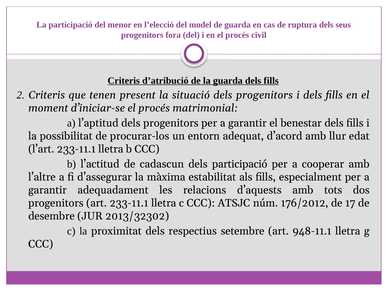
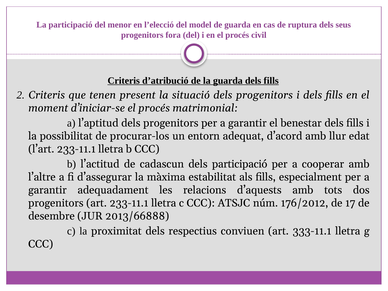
2013/32302: 2013/32302 -> 2013/66888
setembre: setembre -> conviuen
948-11.1: 948-11.1 -> 333-11.1
